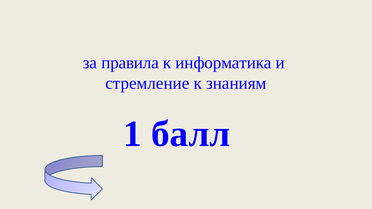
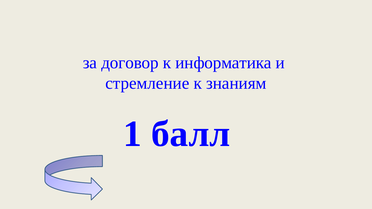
правила: правила -> договор
